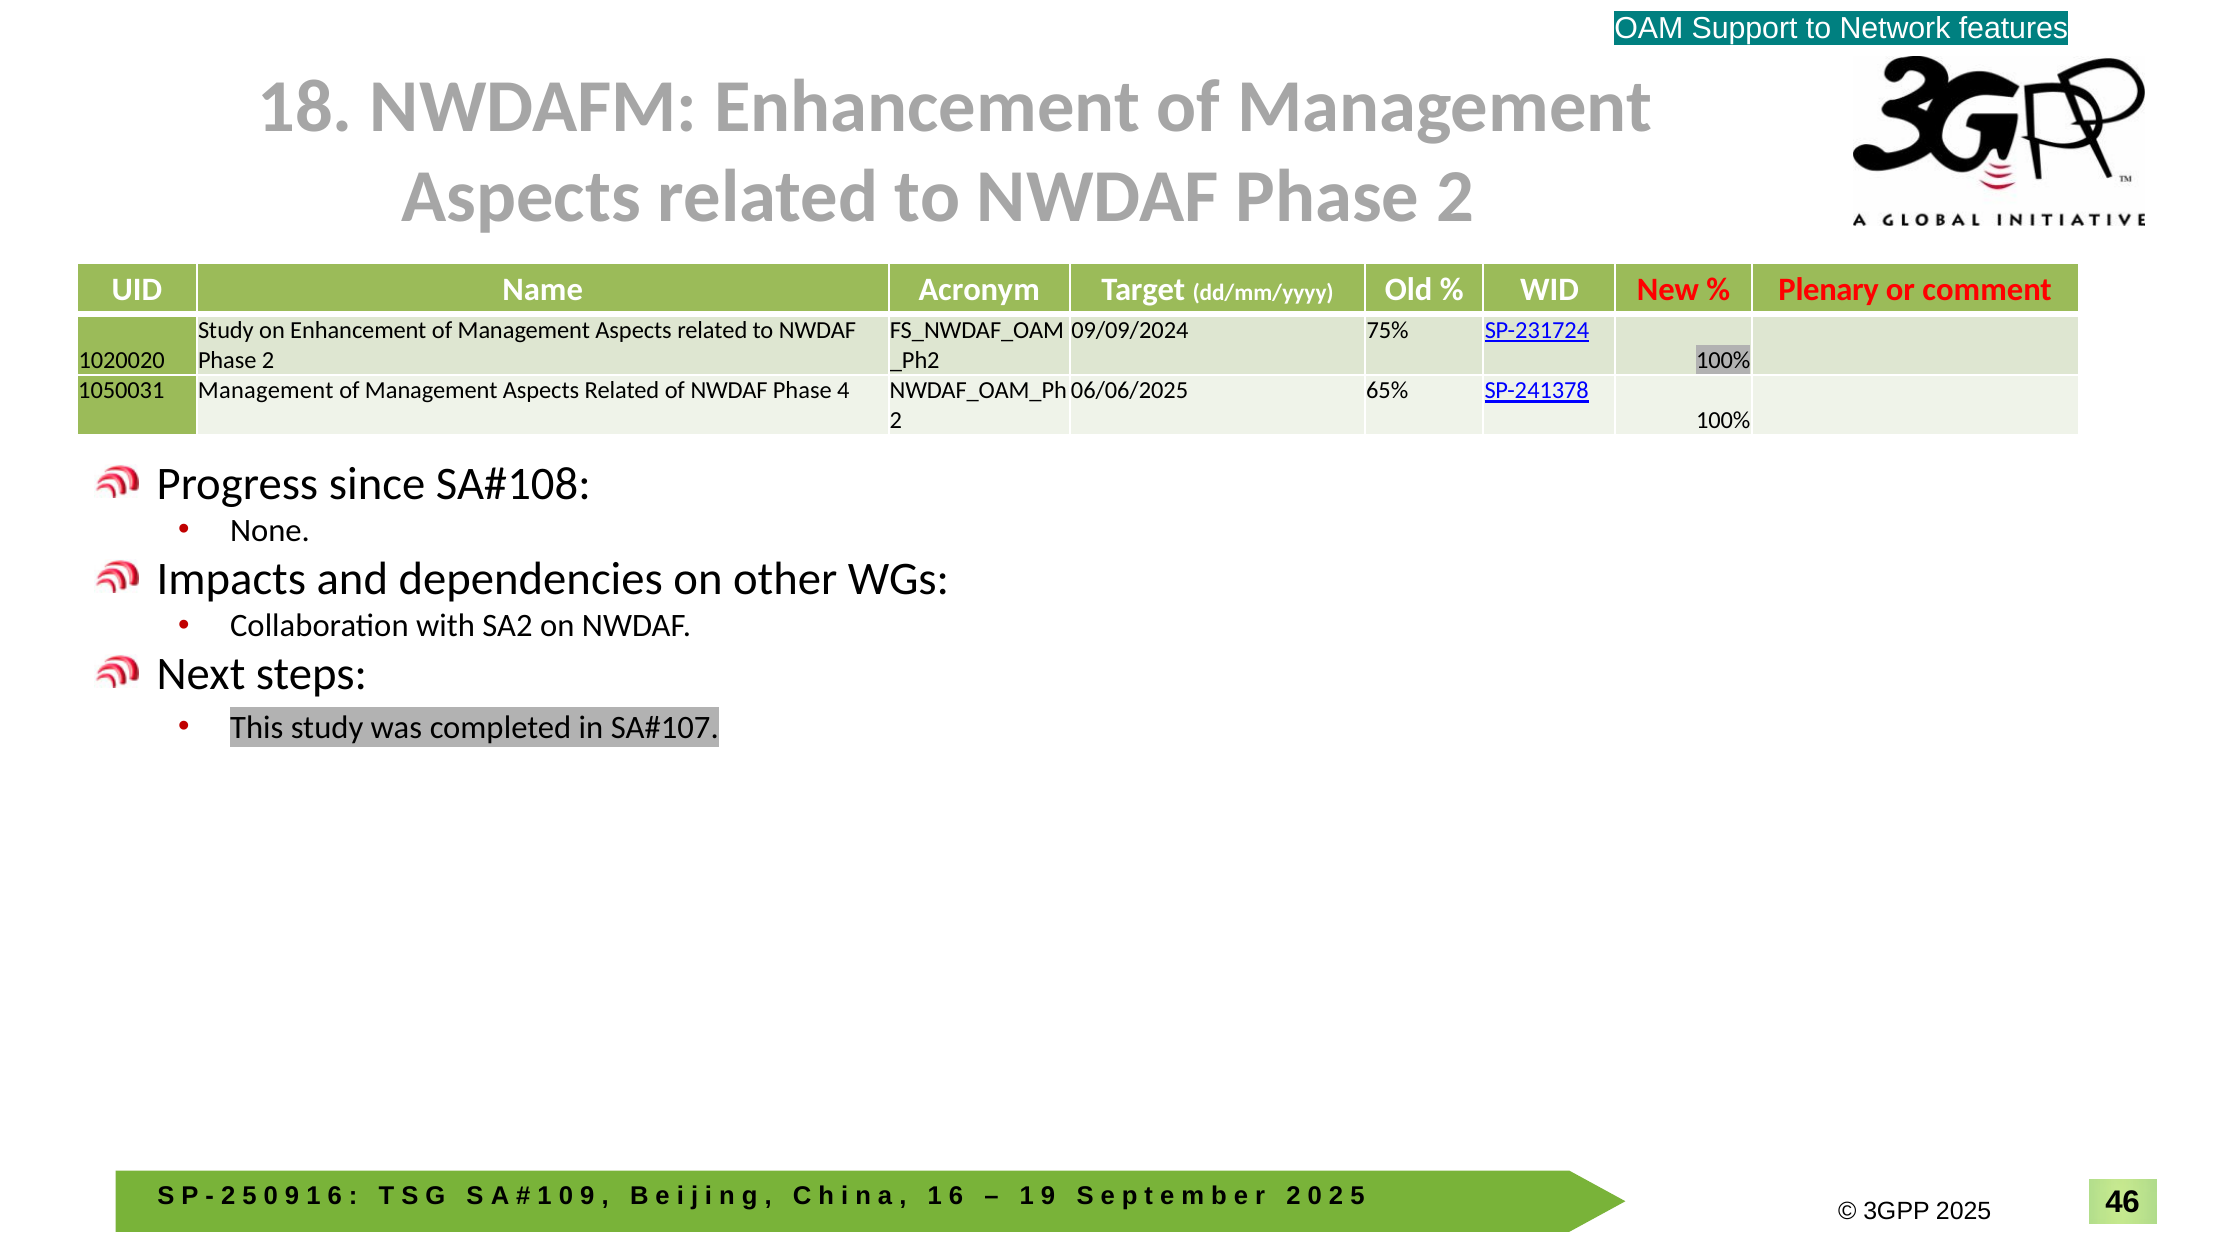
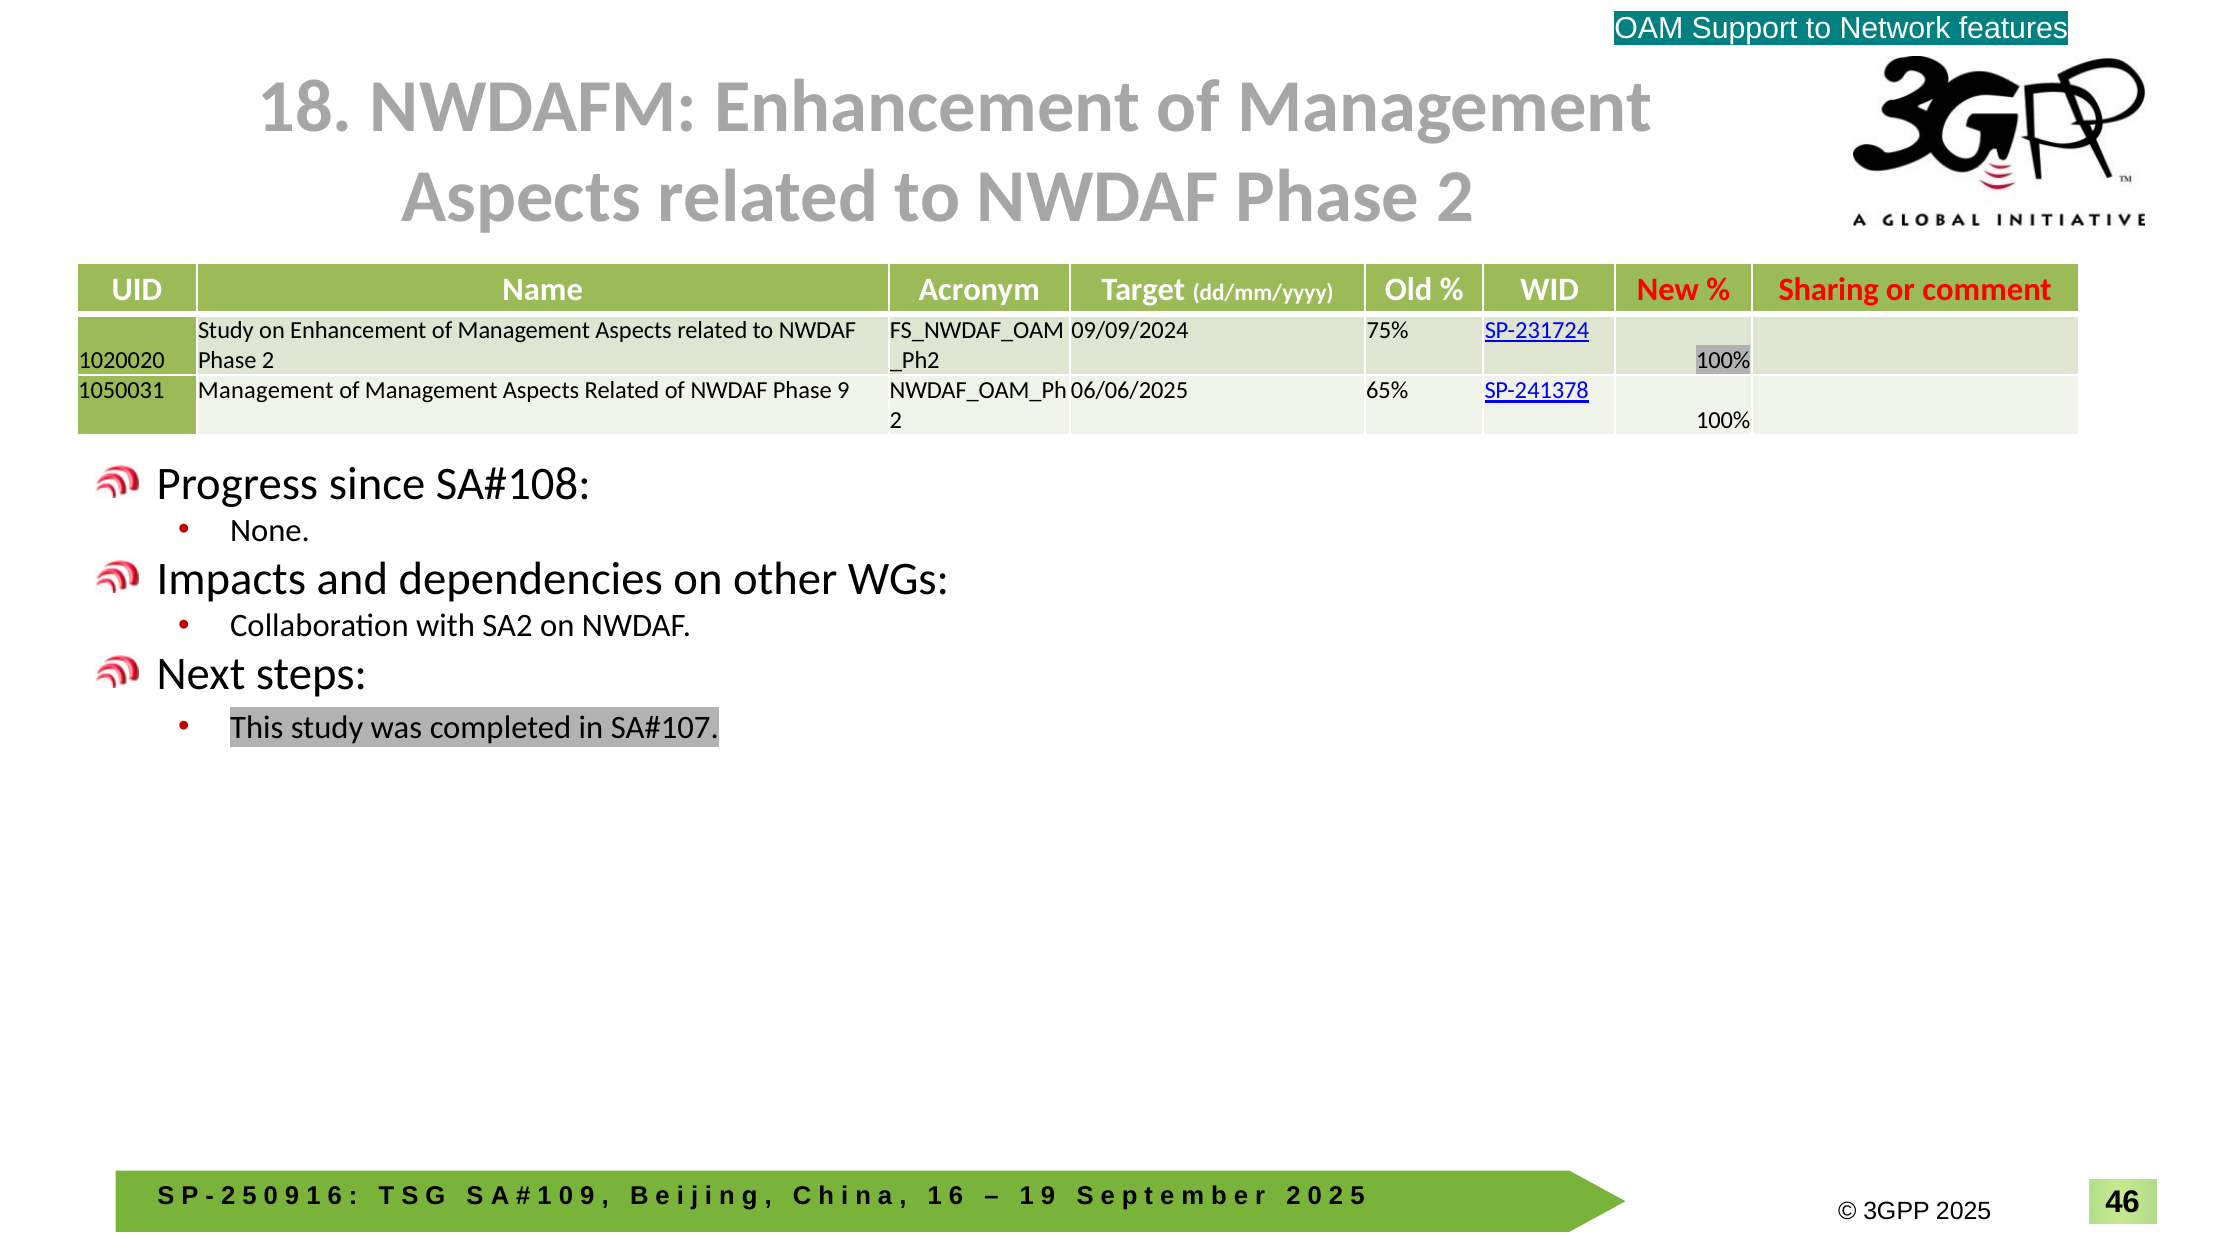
Plenary: Plenary -> Sharing
Phase 4: 4 -> 9
